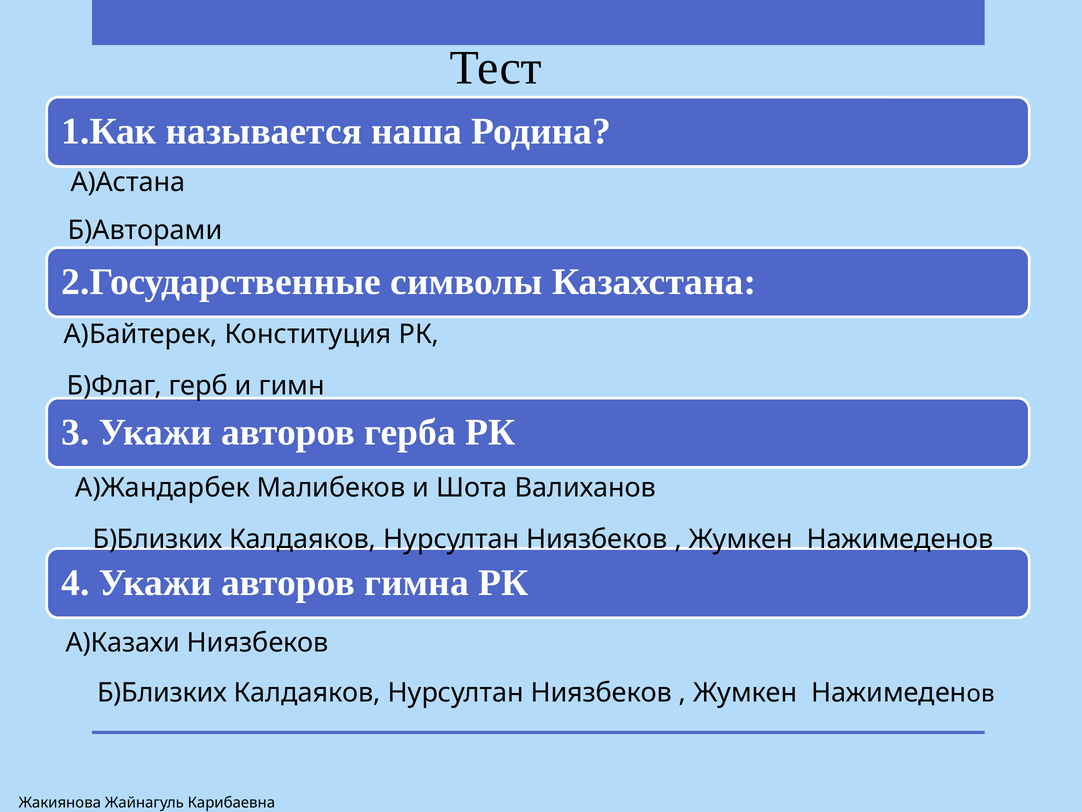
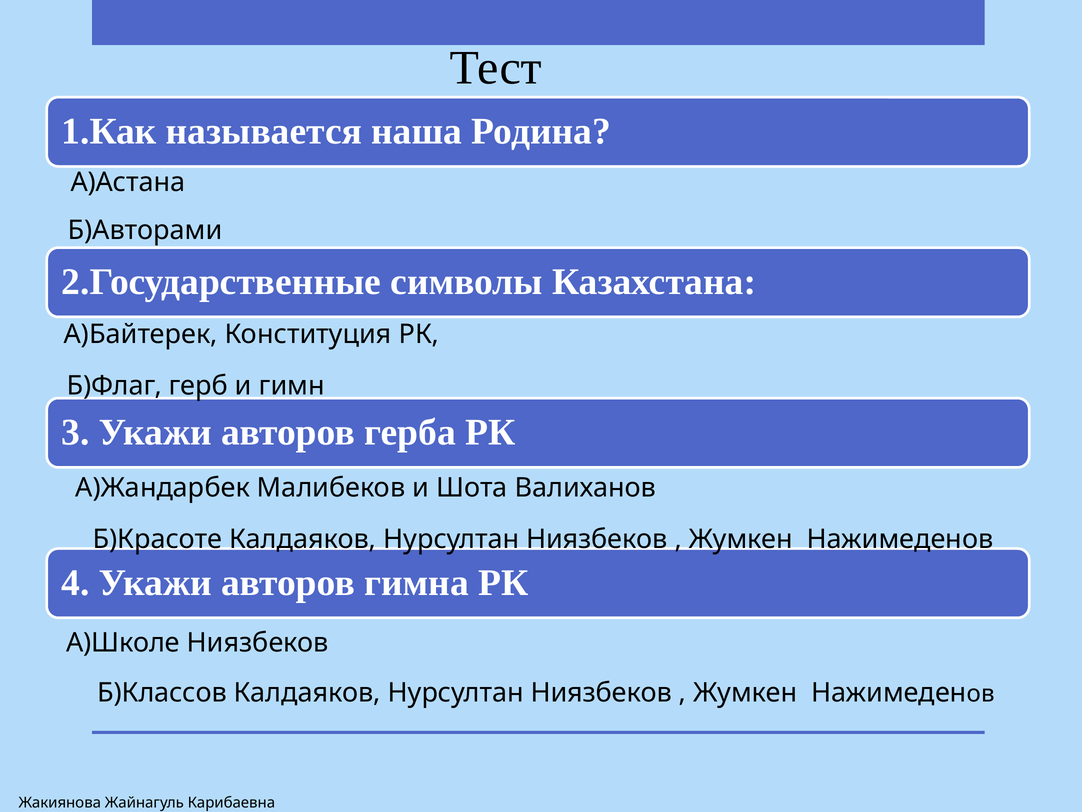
Б)Близких at (158, 539): Б)Близких -> Б)Красоте
А)Казахи: А)Казахи -> А)Школе
Б)Близких at (162, 692): Б)Близких -> Б)Классов
